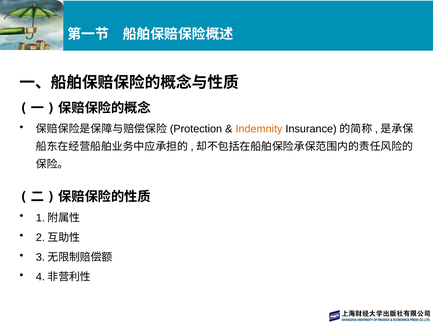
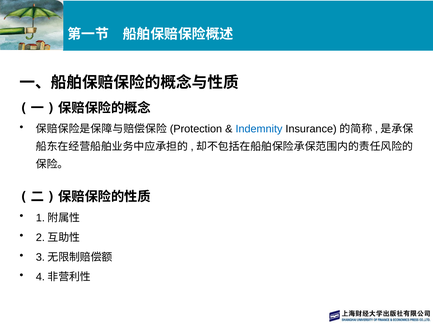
Indemnity colour: orange -> blue
